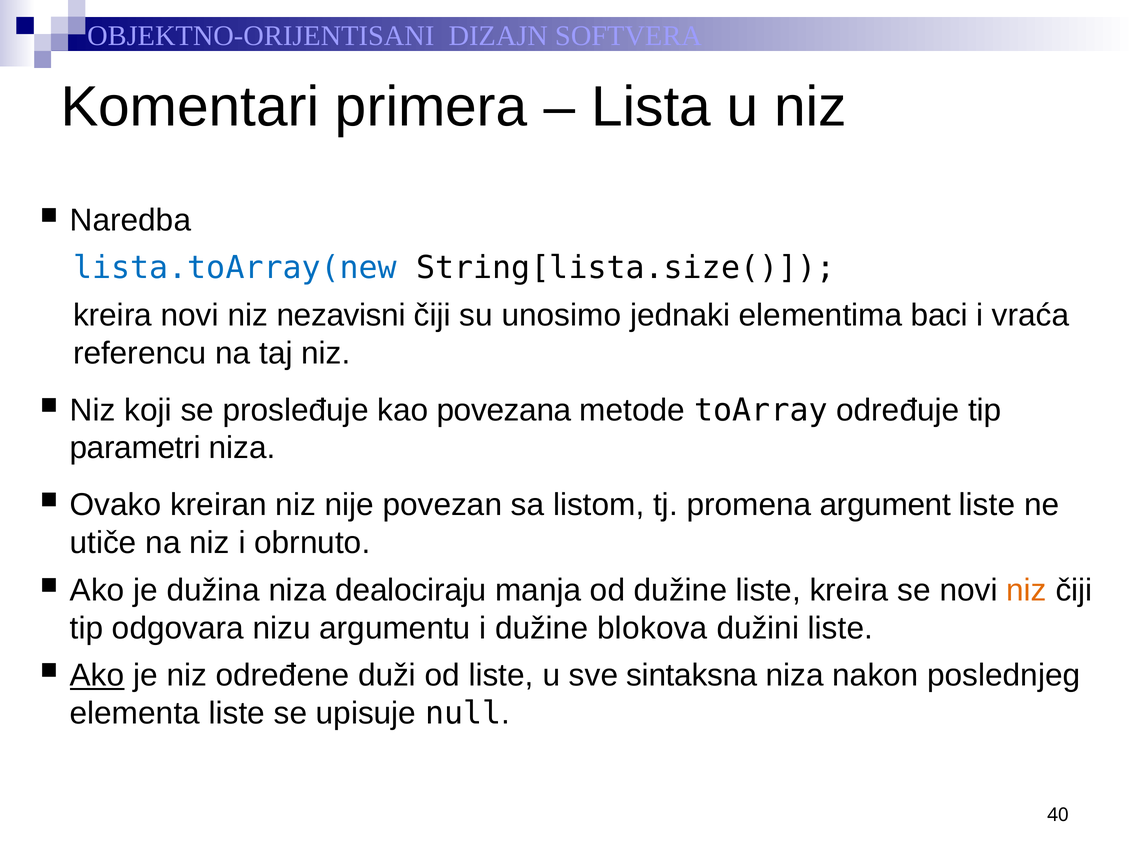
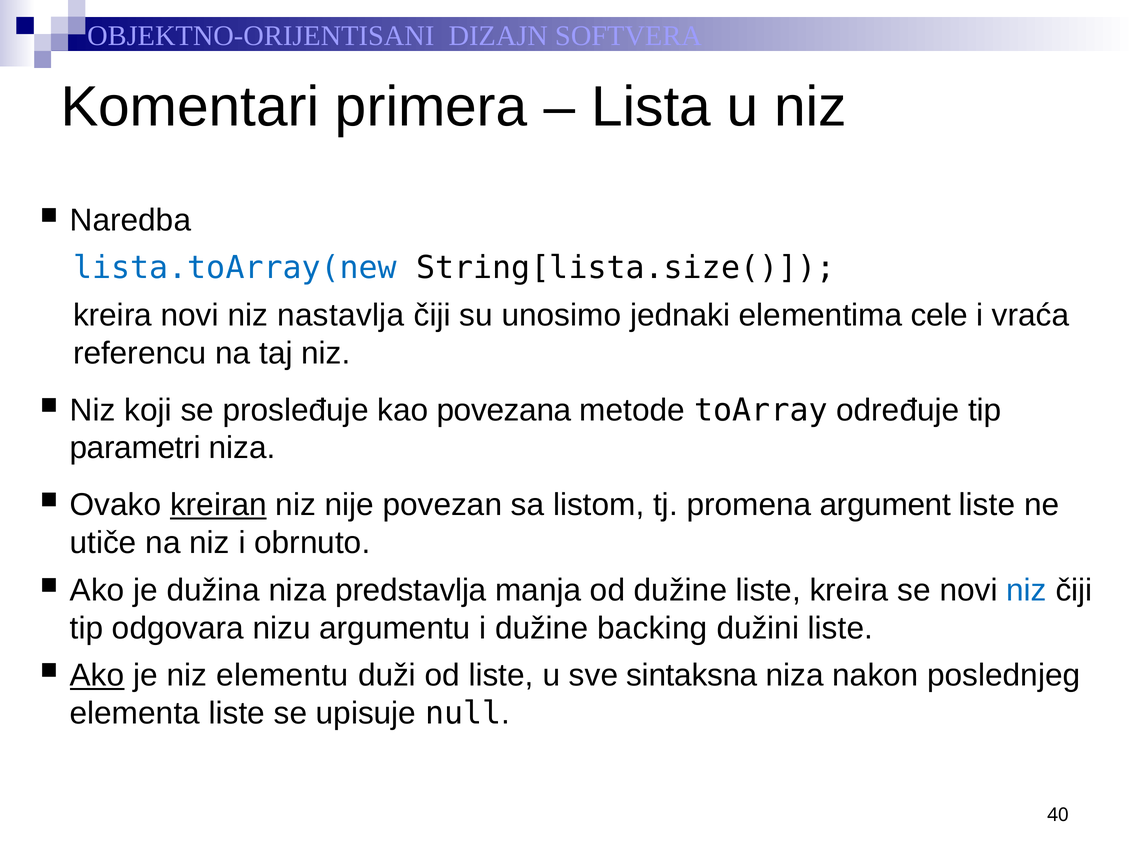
nezavisni: nezavisni -> nastavlja
baci: baci -> cele
kreiran underline: none -> present
dealociraju: dealociraju -> predstavlja
niz at (1027, 590) colour: orange -> blue
blokova: blokova -> backing
određene: određene -> elementu
